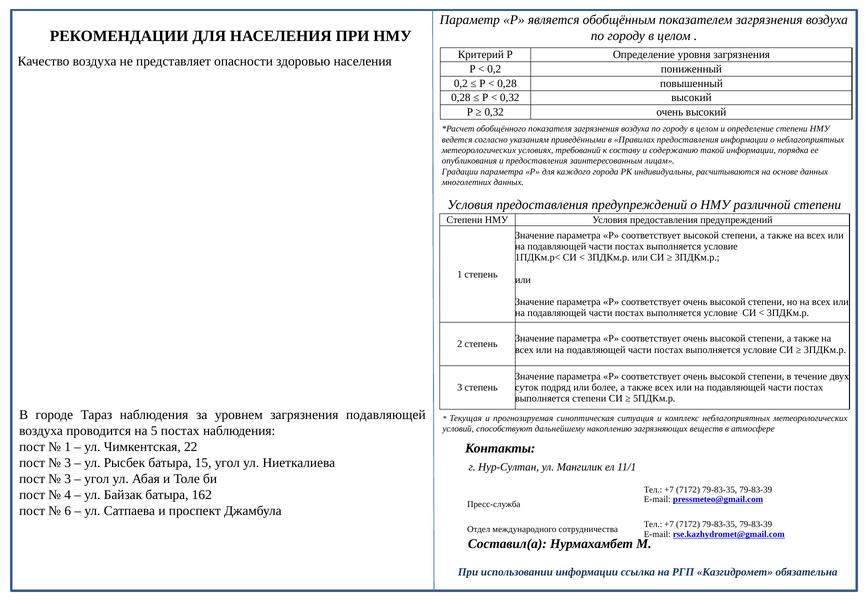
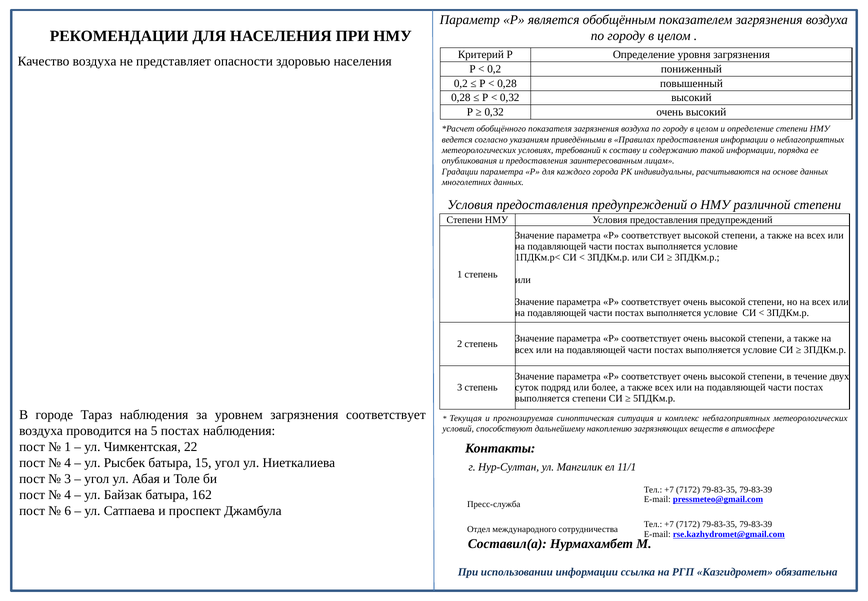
загрязнения подавляющей: подавляющей -> соответствует
3 at (68, 463): 3 -> 4
